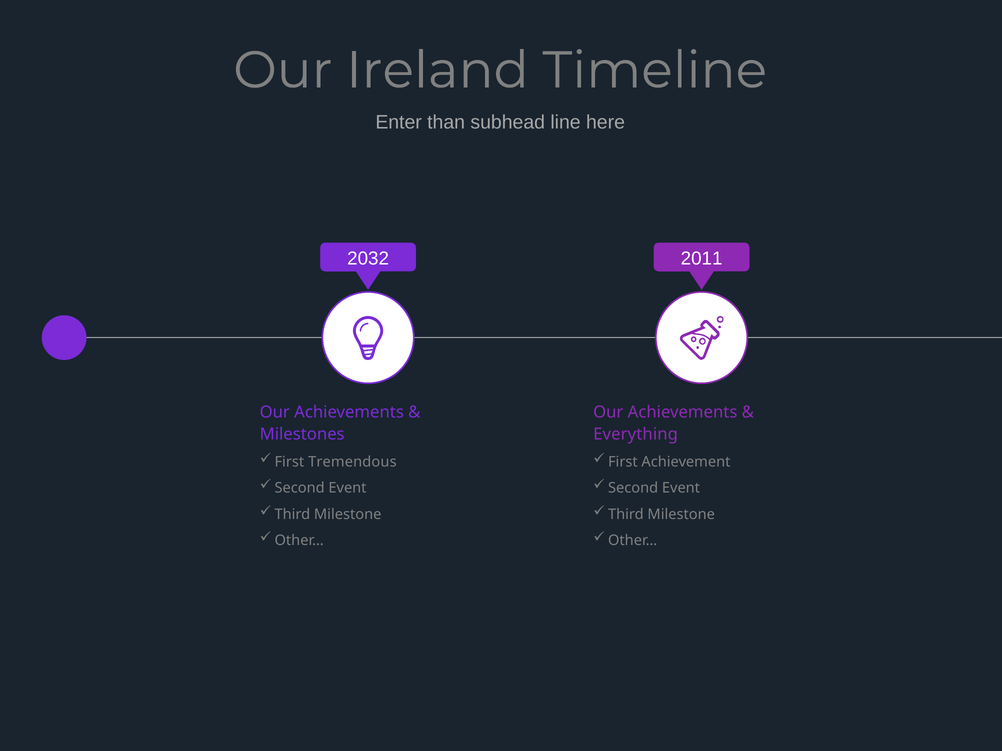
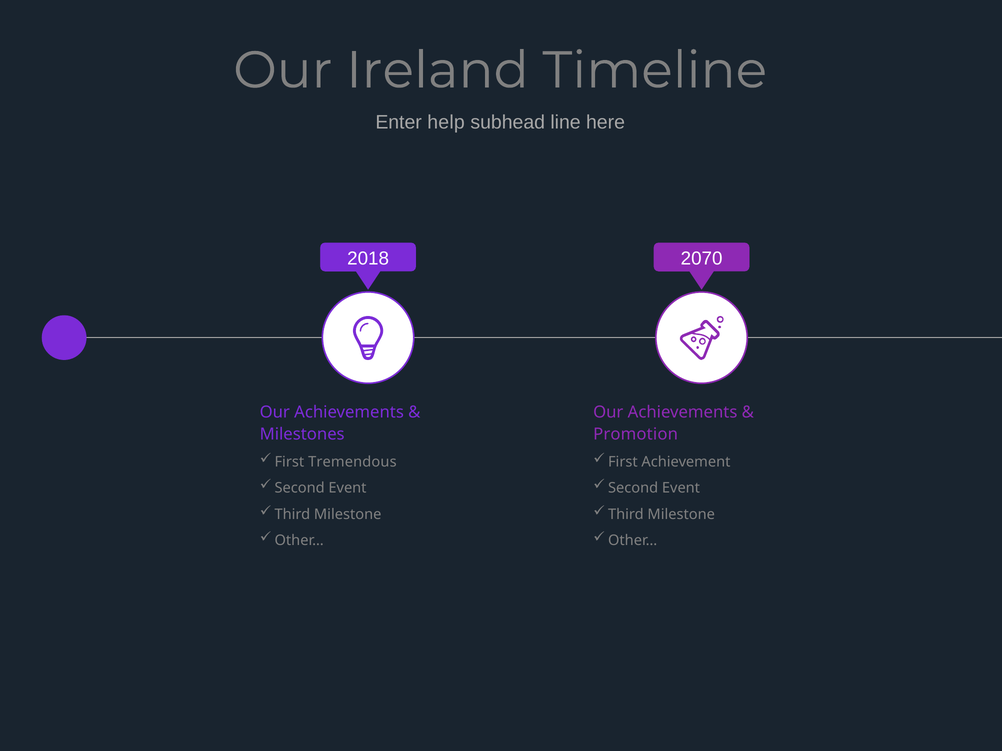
than: than -> help
2032: 2032 -> 2018
2011: 2011 -> 2070
Everything: Everything -> Promotion
